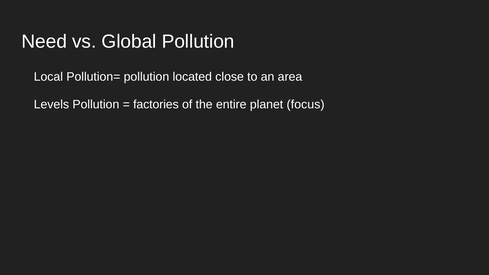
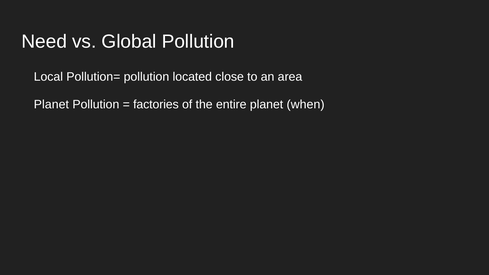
Levels at (51, 105): Levels -> Planet
focus: focus -> when
